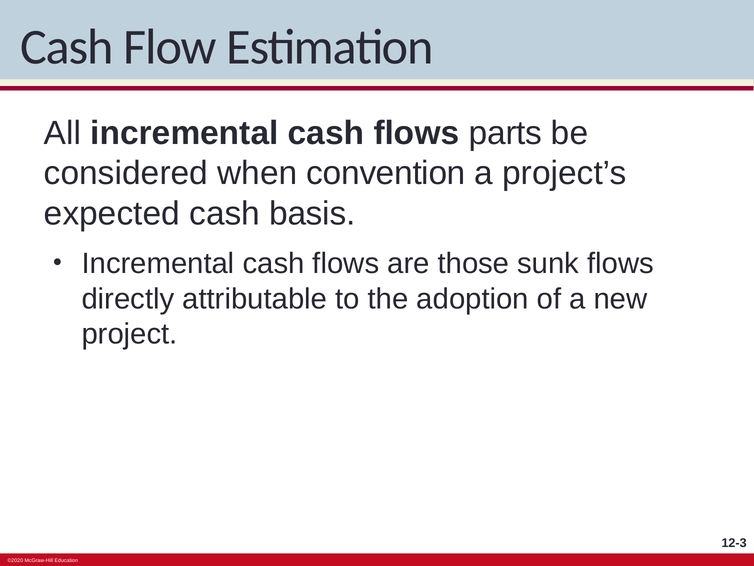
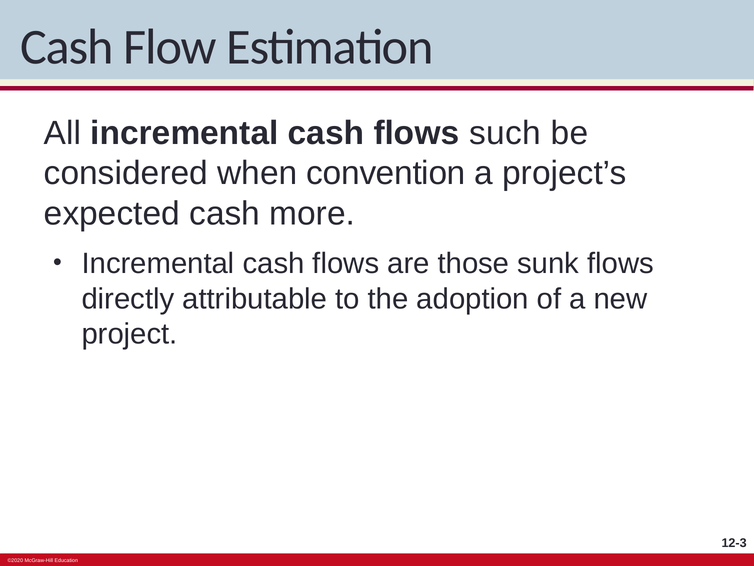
parts: parts -> such
basis: basis -> more
